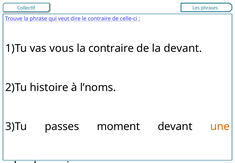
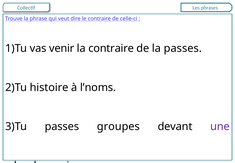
vous: vous -> venir
la devant: devant -> passes
moment: moment -> groupes
une colour: orange -> purple
